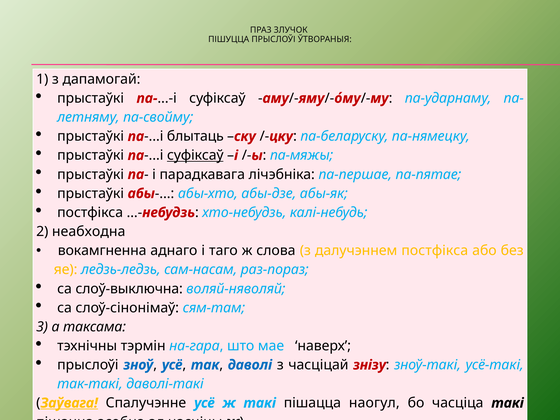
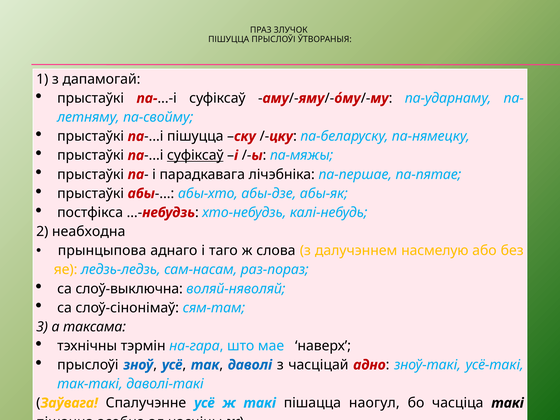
блытаць at (195, 136): блытаць -> пішуцца
вокамгненна: вокамгненна -> прынцыпова
далучэннем постфікса: постфікса -> насмелую
знізу: знізу -> адно
Заўвага underline: present -> none
